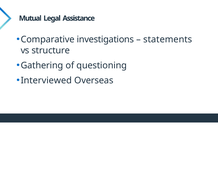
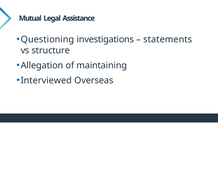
Comparative: Comparative -> Questioning
Gathering: Gathering -> Allegation
questioning: questioning -> maintaining
